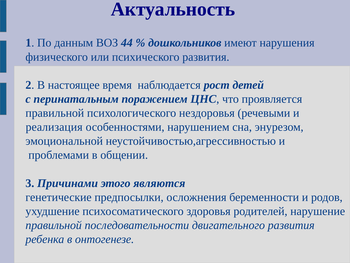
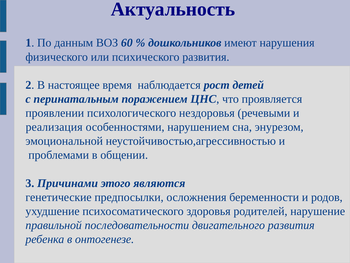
44: 44 -> 60
правильной at (55, 113): правильной -> проявлении
